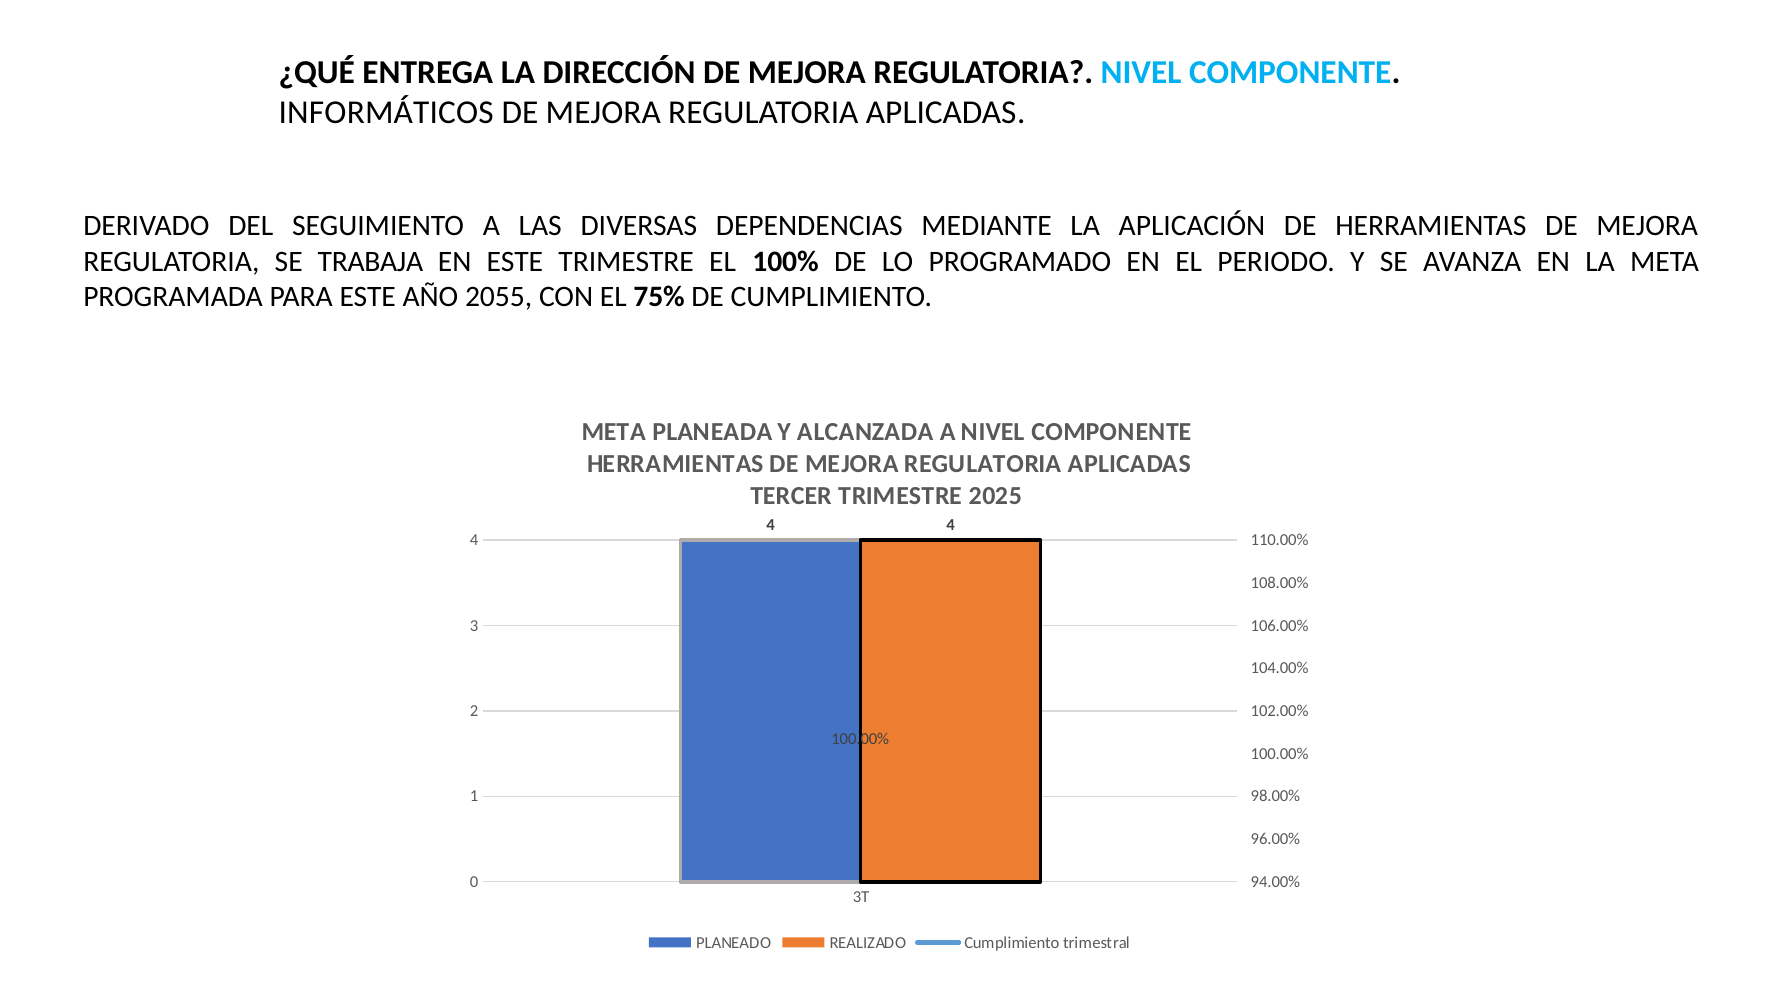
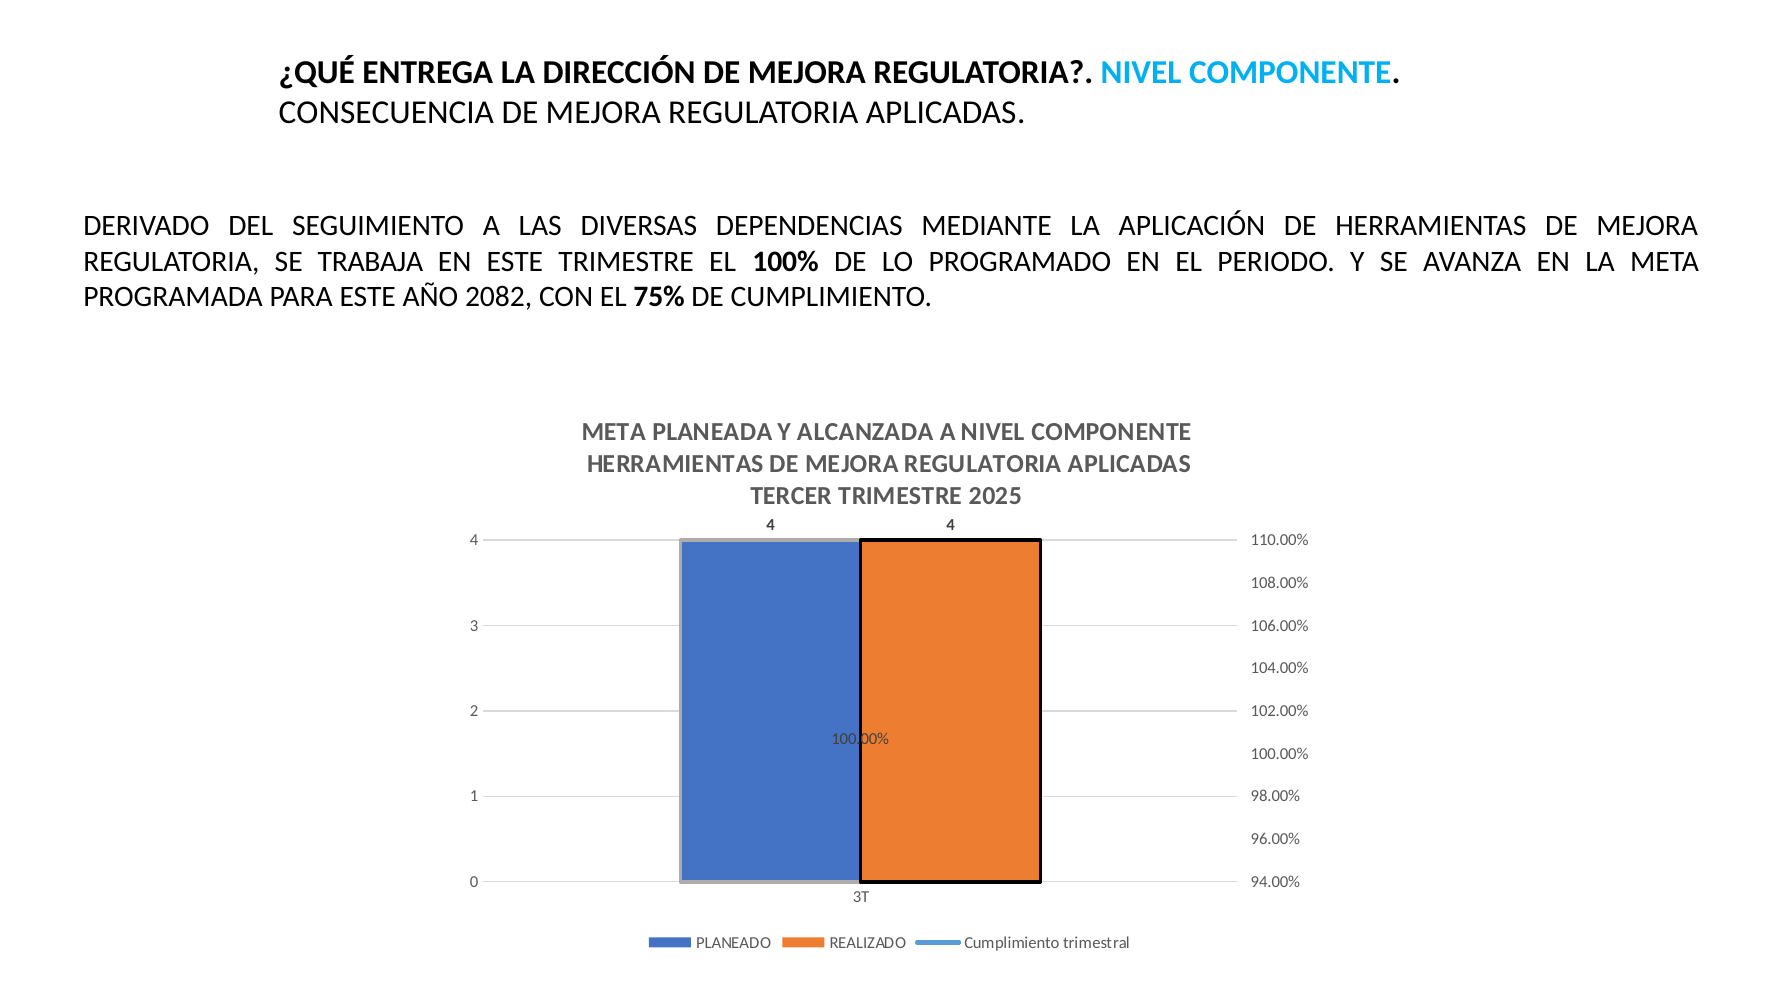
INFORMÁTICOS: INFORMÁTICOS -> CONSECUENCIA
2055: 2055 -> 2082
